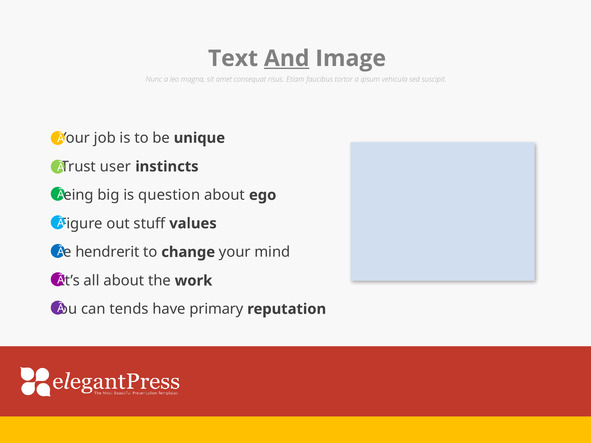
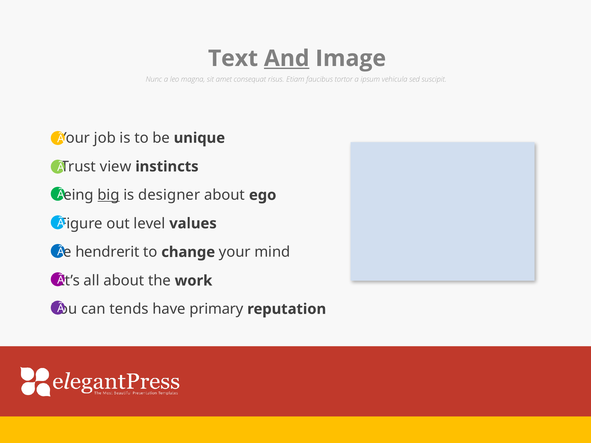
user: user -> view
big underline: none -> present
question: question -> designer
stuff: stuff -> level
